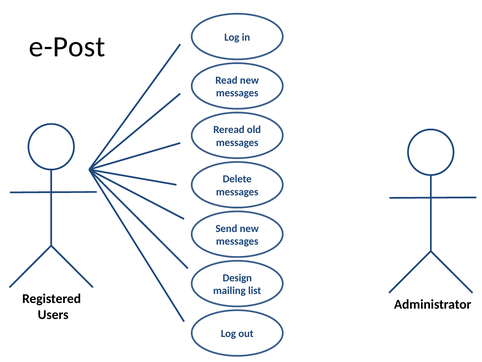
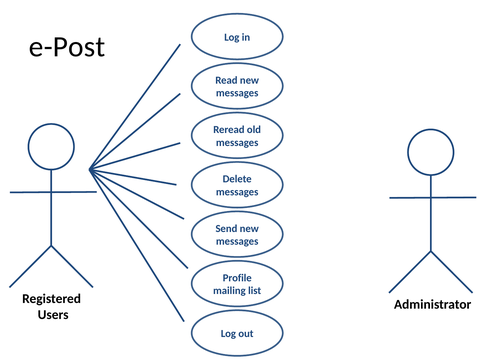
Design: Design -> Profile
